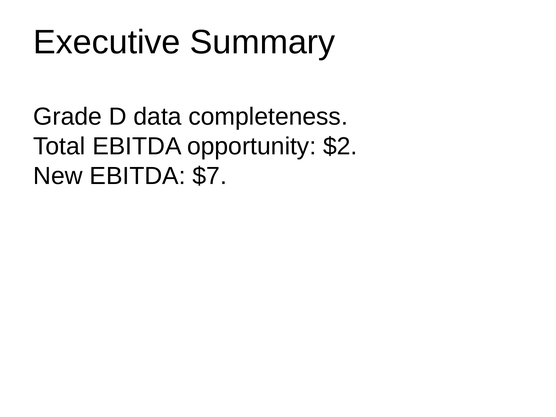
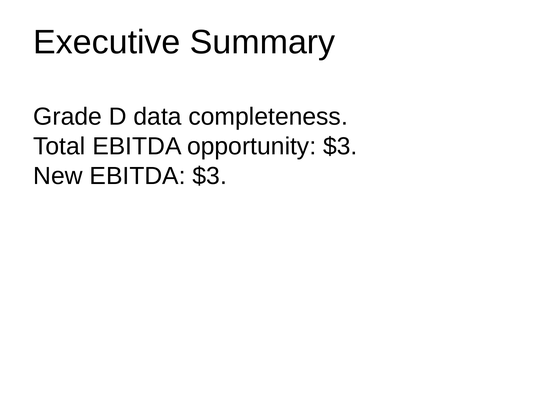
opportunity $2: $2 -> $3
EBITDA $7: $7 -> $3
